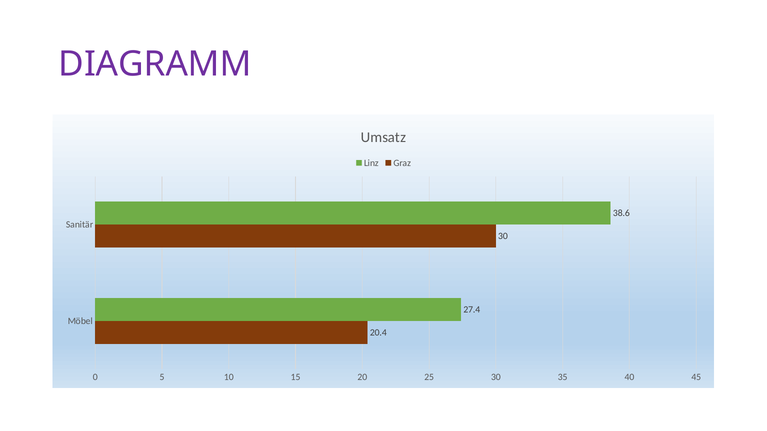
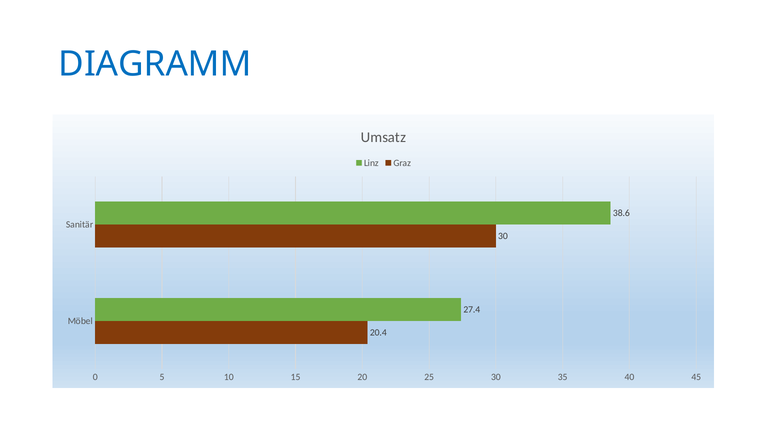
DIAGRAMM colour: purple -> blue
